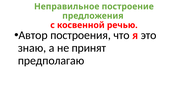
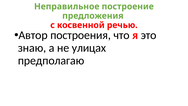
принят: принят -> улицах
